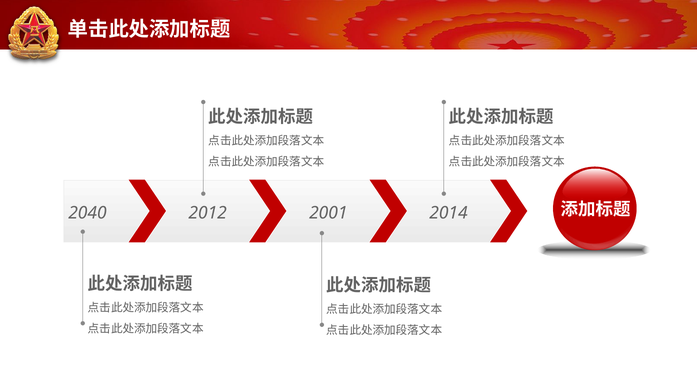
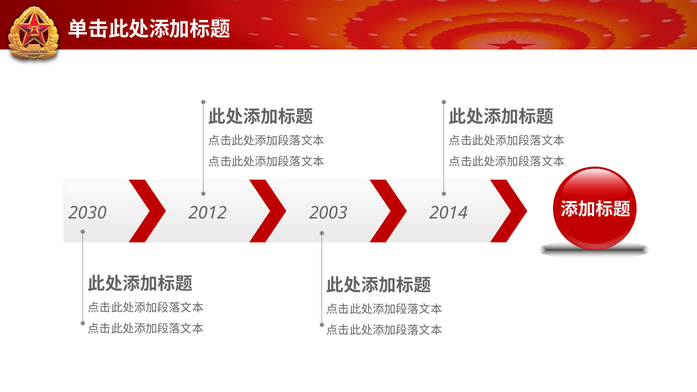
2040: 2040 -> 2030
2001: 2001 -> 2003
